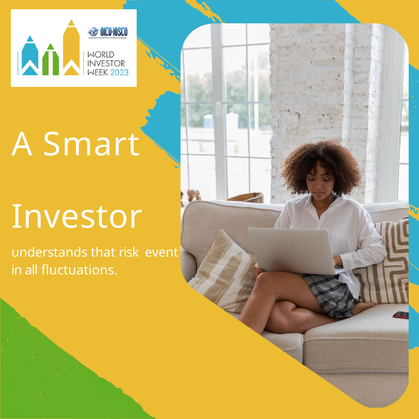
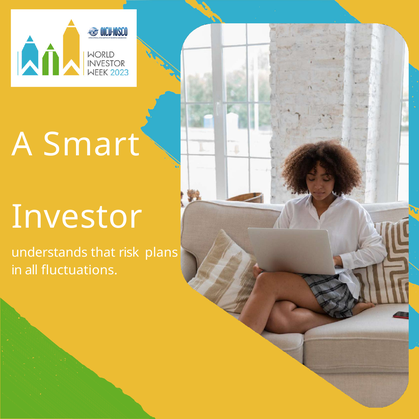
event: event -> plans
